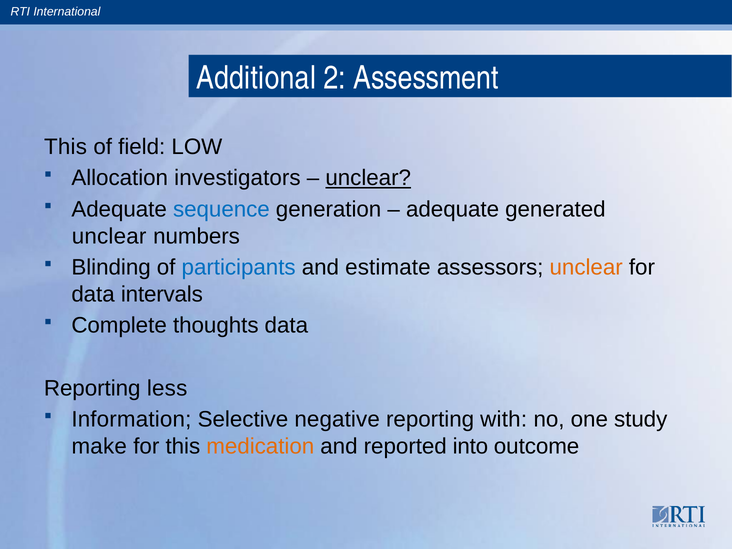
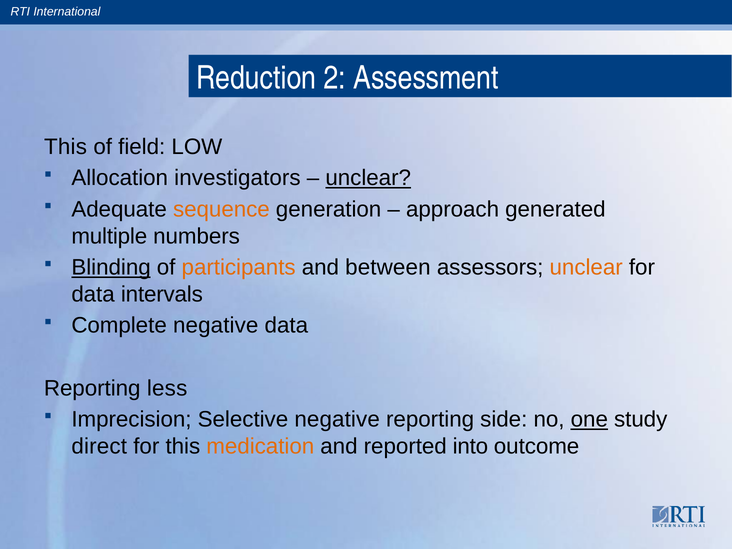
Additional: Additional -> Reduction
sequence colour: blue -> orange
adequate at (453, 209): adequate -> approach
unclear at (109, 236): unclear -> multiple
Blinding underline: none -> present
participants colour: blue -> orange
estimate: estimate -> between
Complete thoughts: thoughts -> negative
Information: Information -> Imprecision
with: with -> side
one underline: none -> present
make: make -> direct
